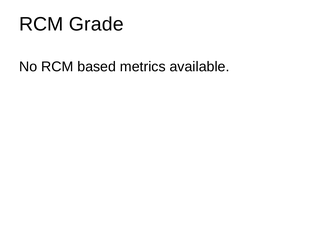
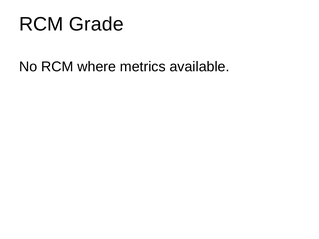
based: based -> where
